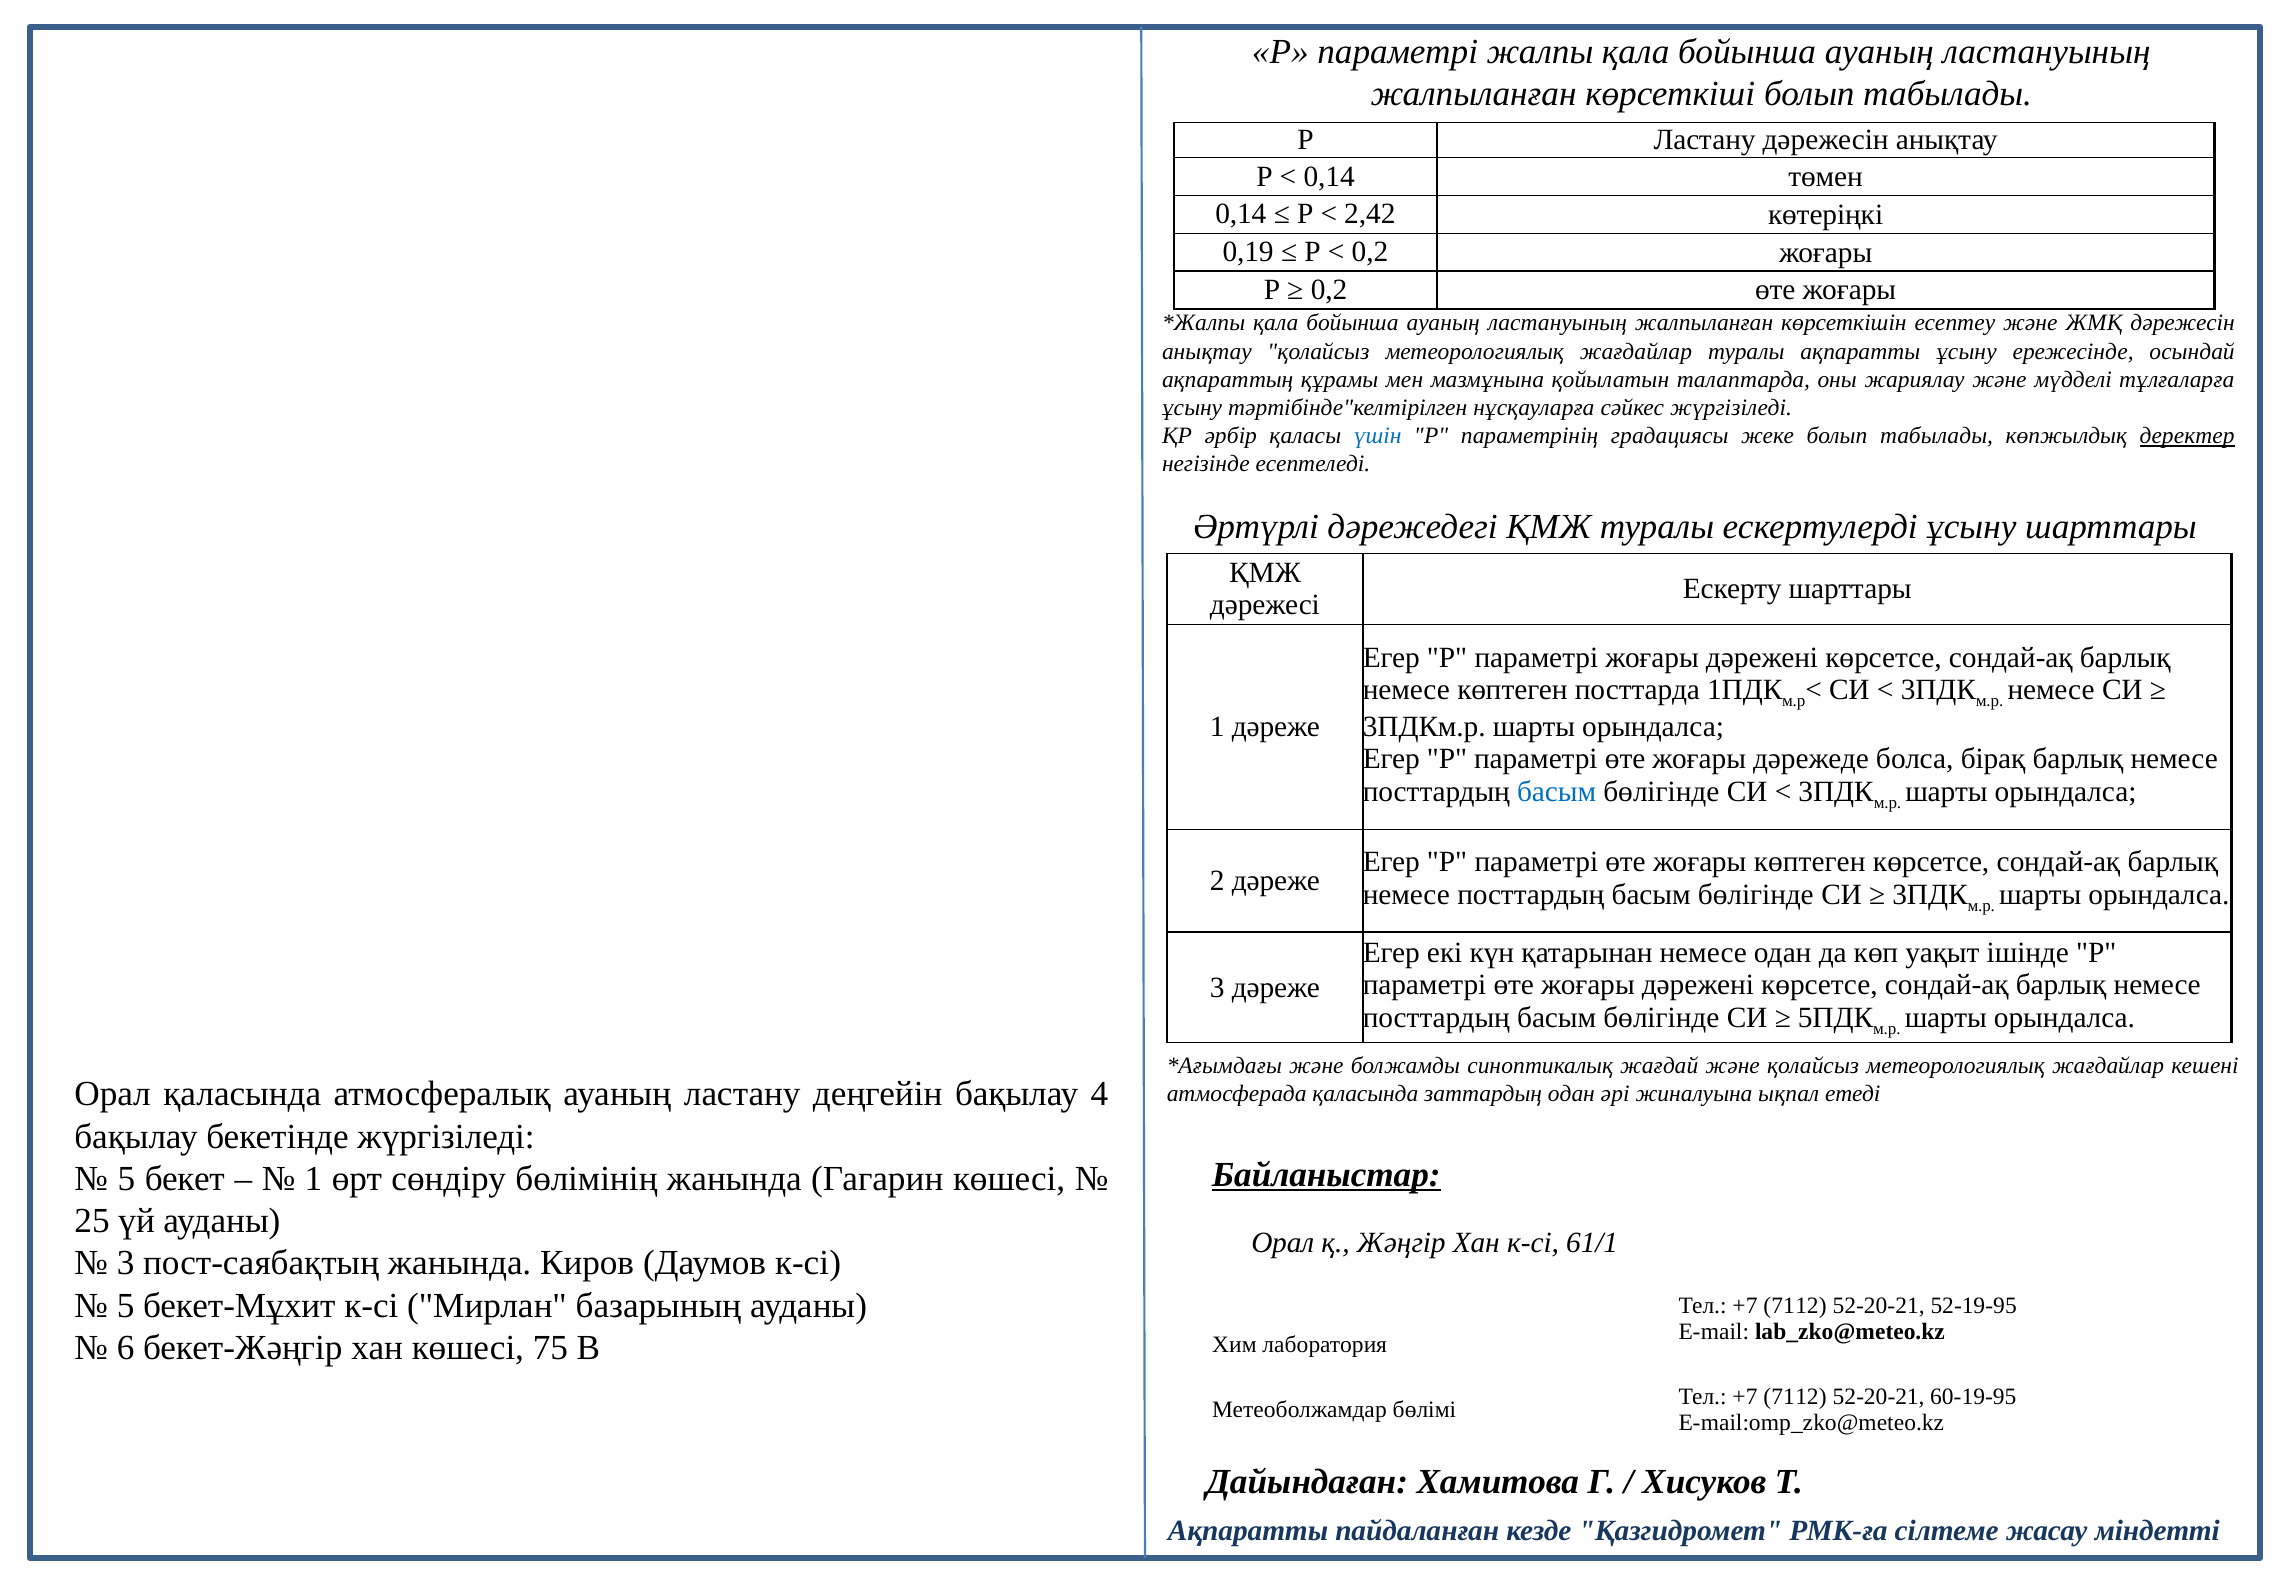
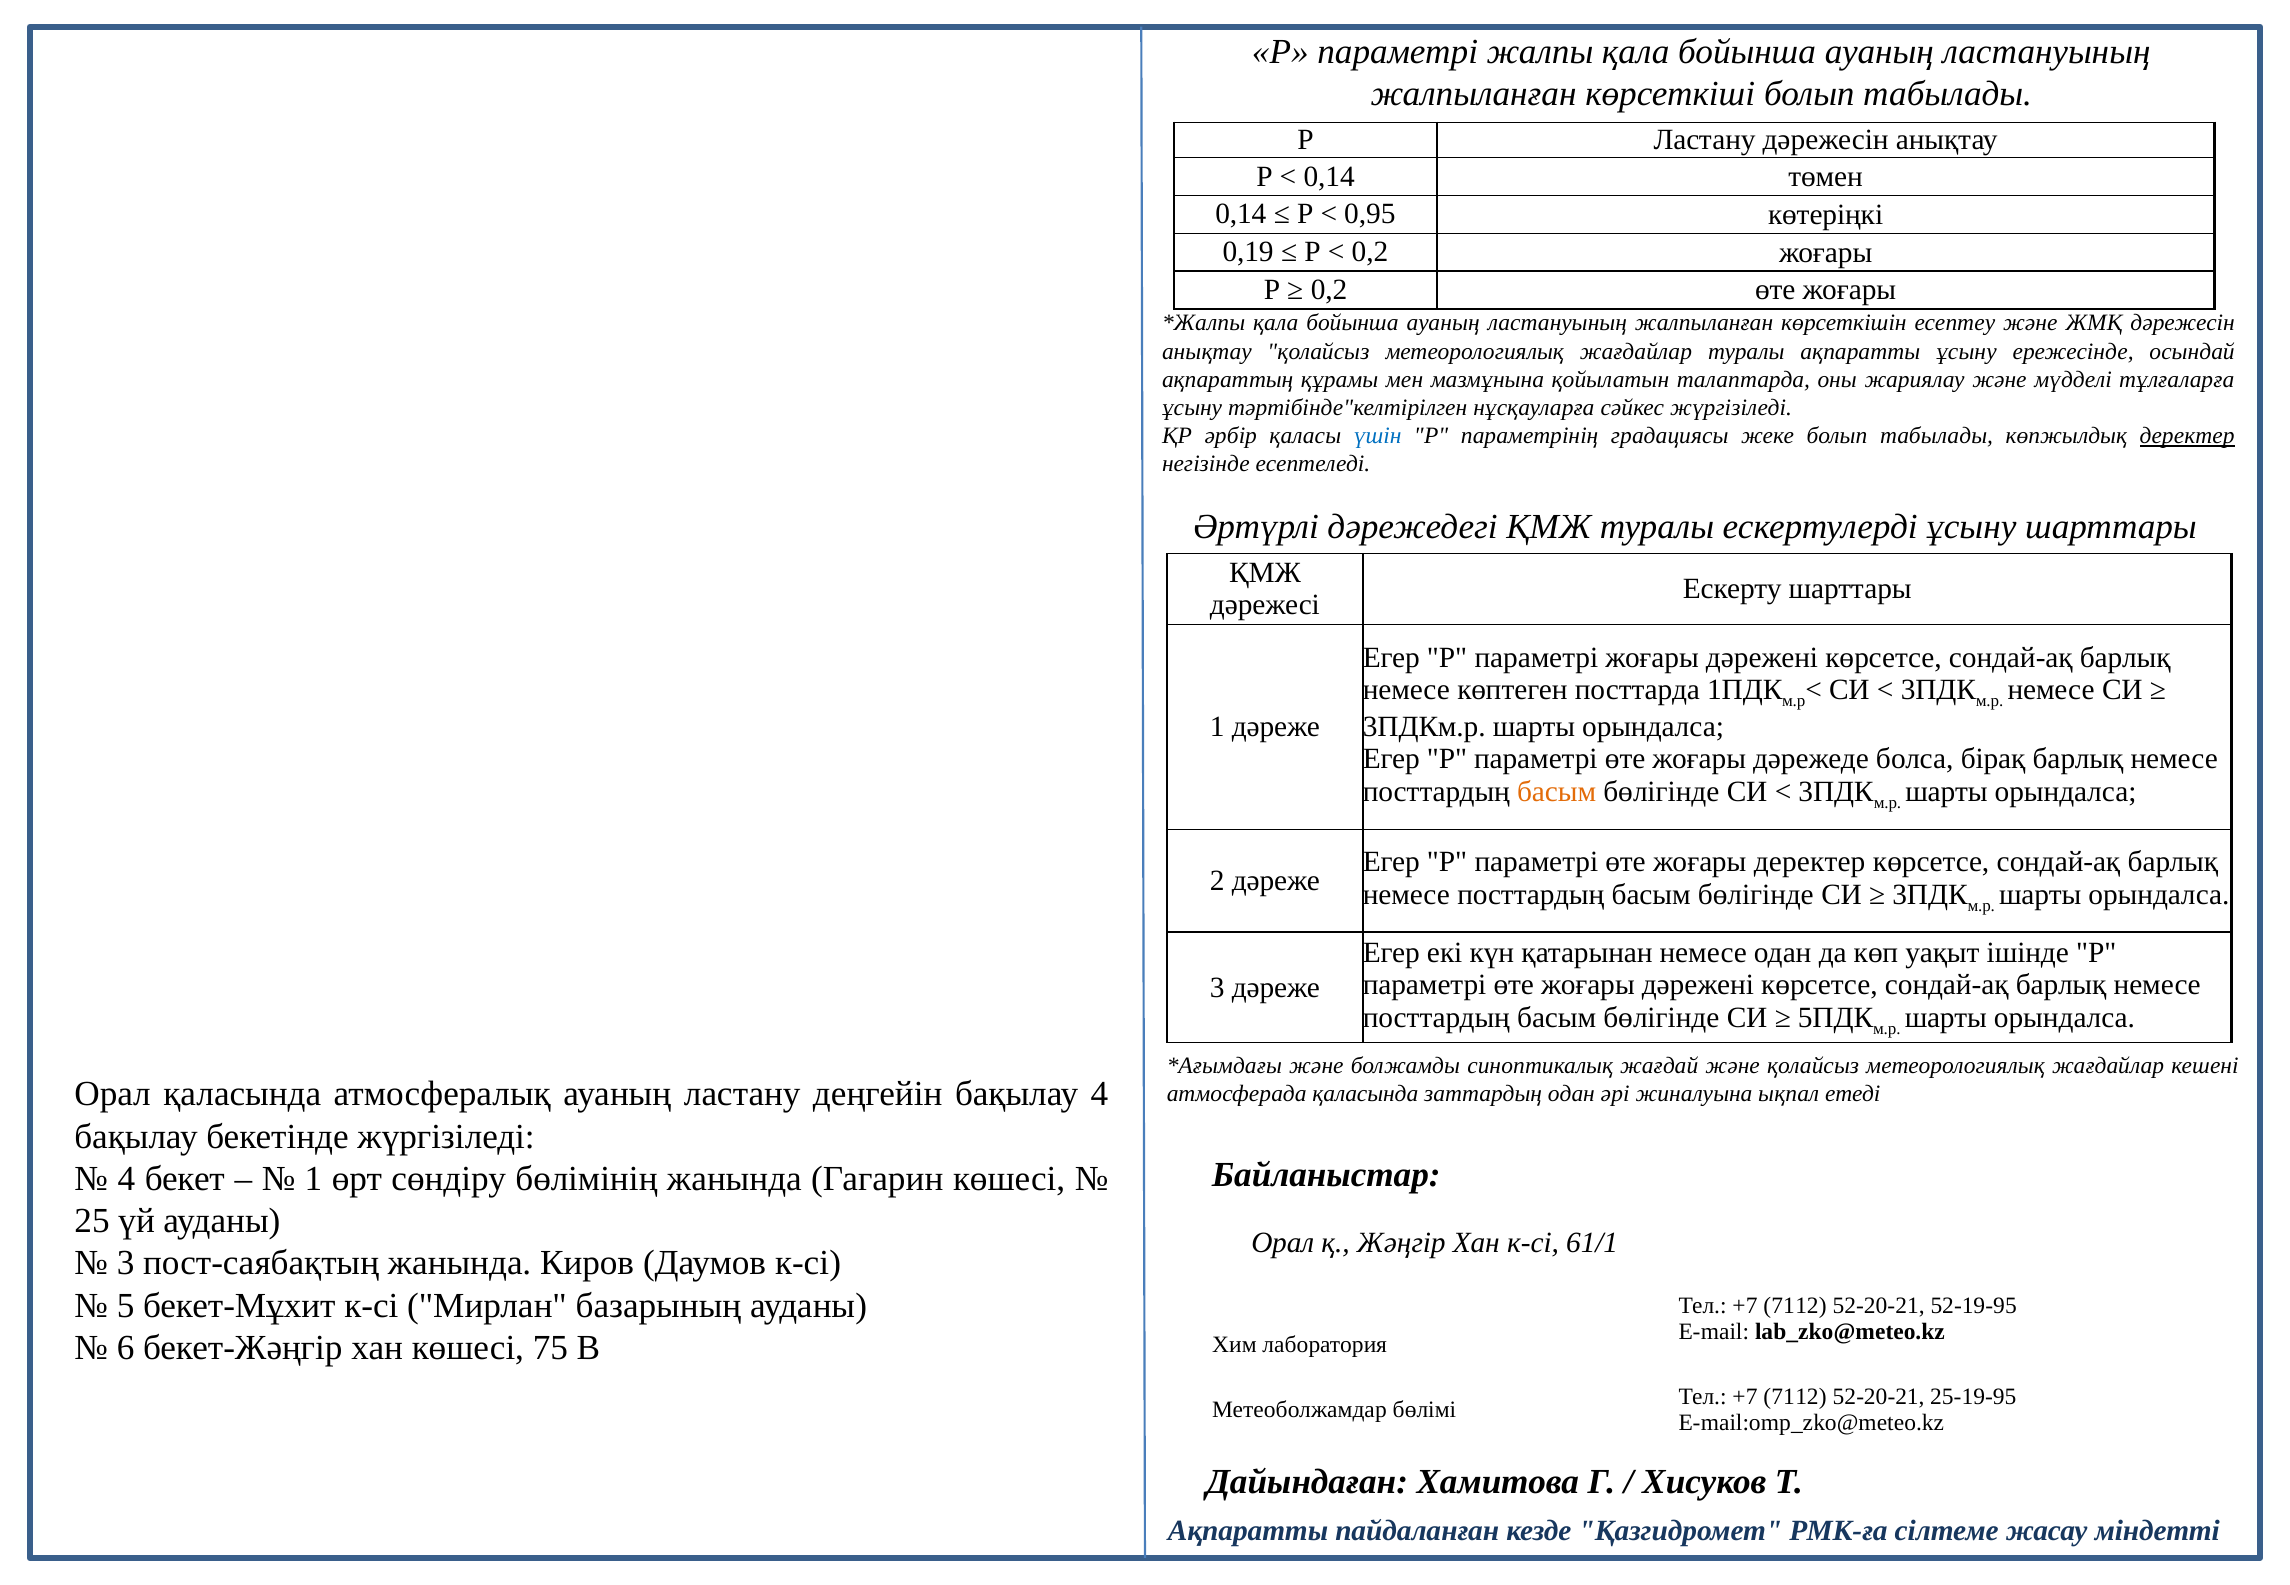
2,42: 2,42 -> 0,95
басым at (1557, 792) colour: blue -> orange
жоғары көптеген: көптеген -> деректер
Байланыстар underline: present -> none
5 at (126, 1179): 5 -> 4
60-19-95: 60-19-95 -> 25-19-95
